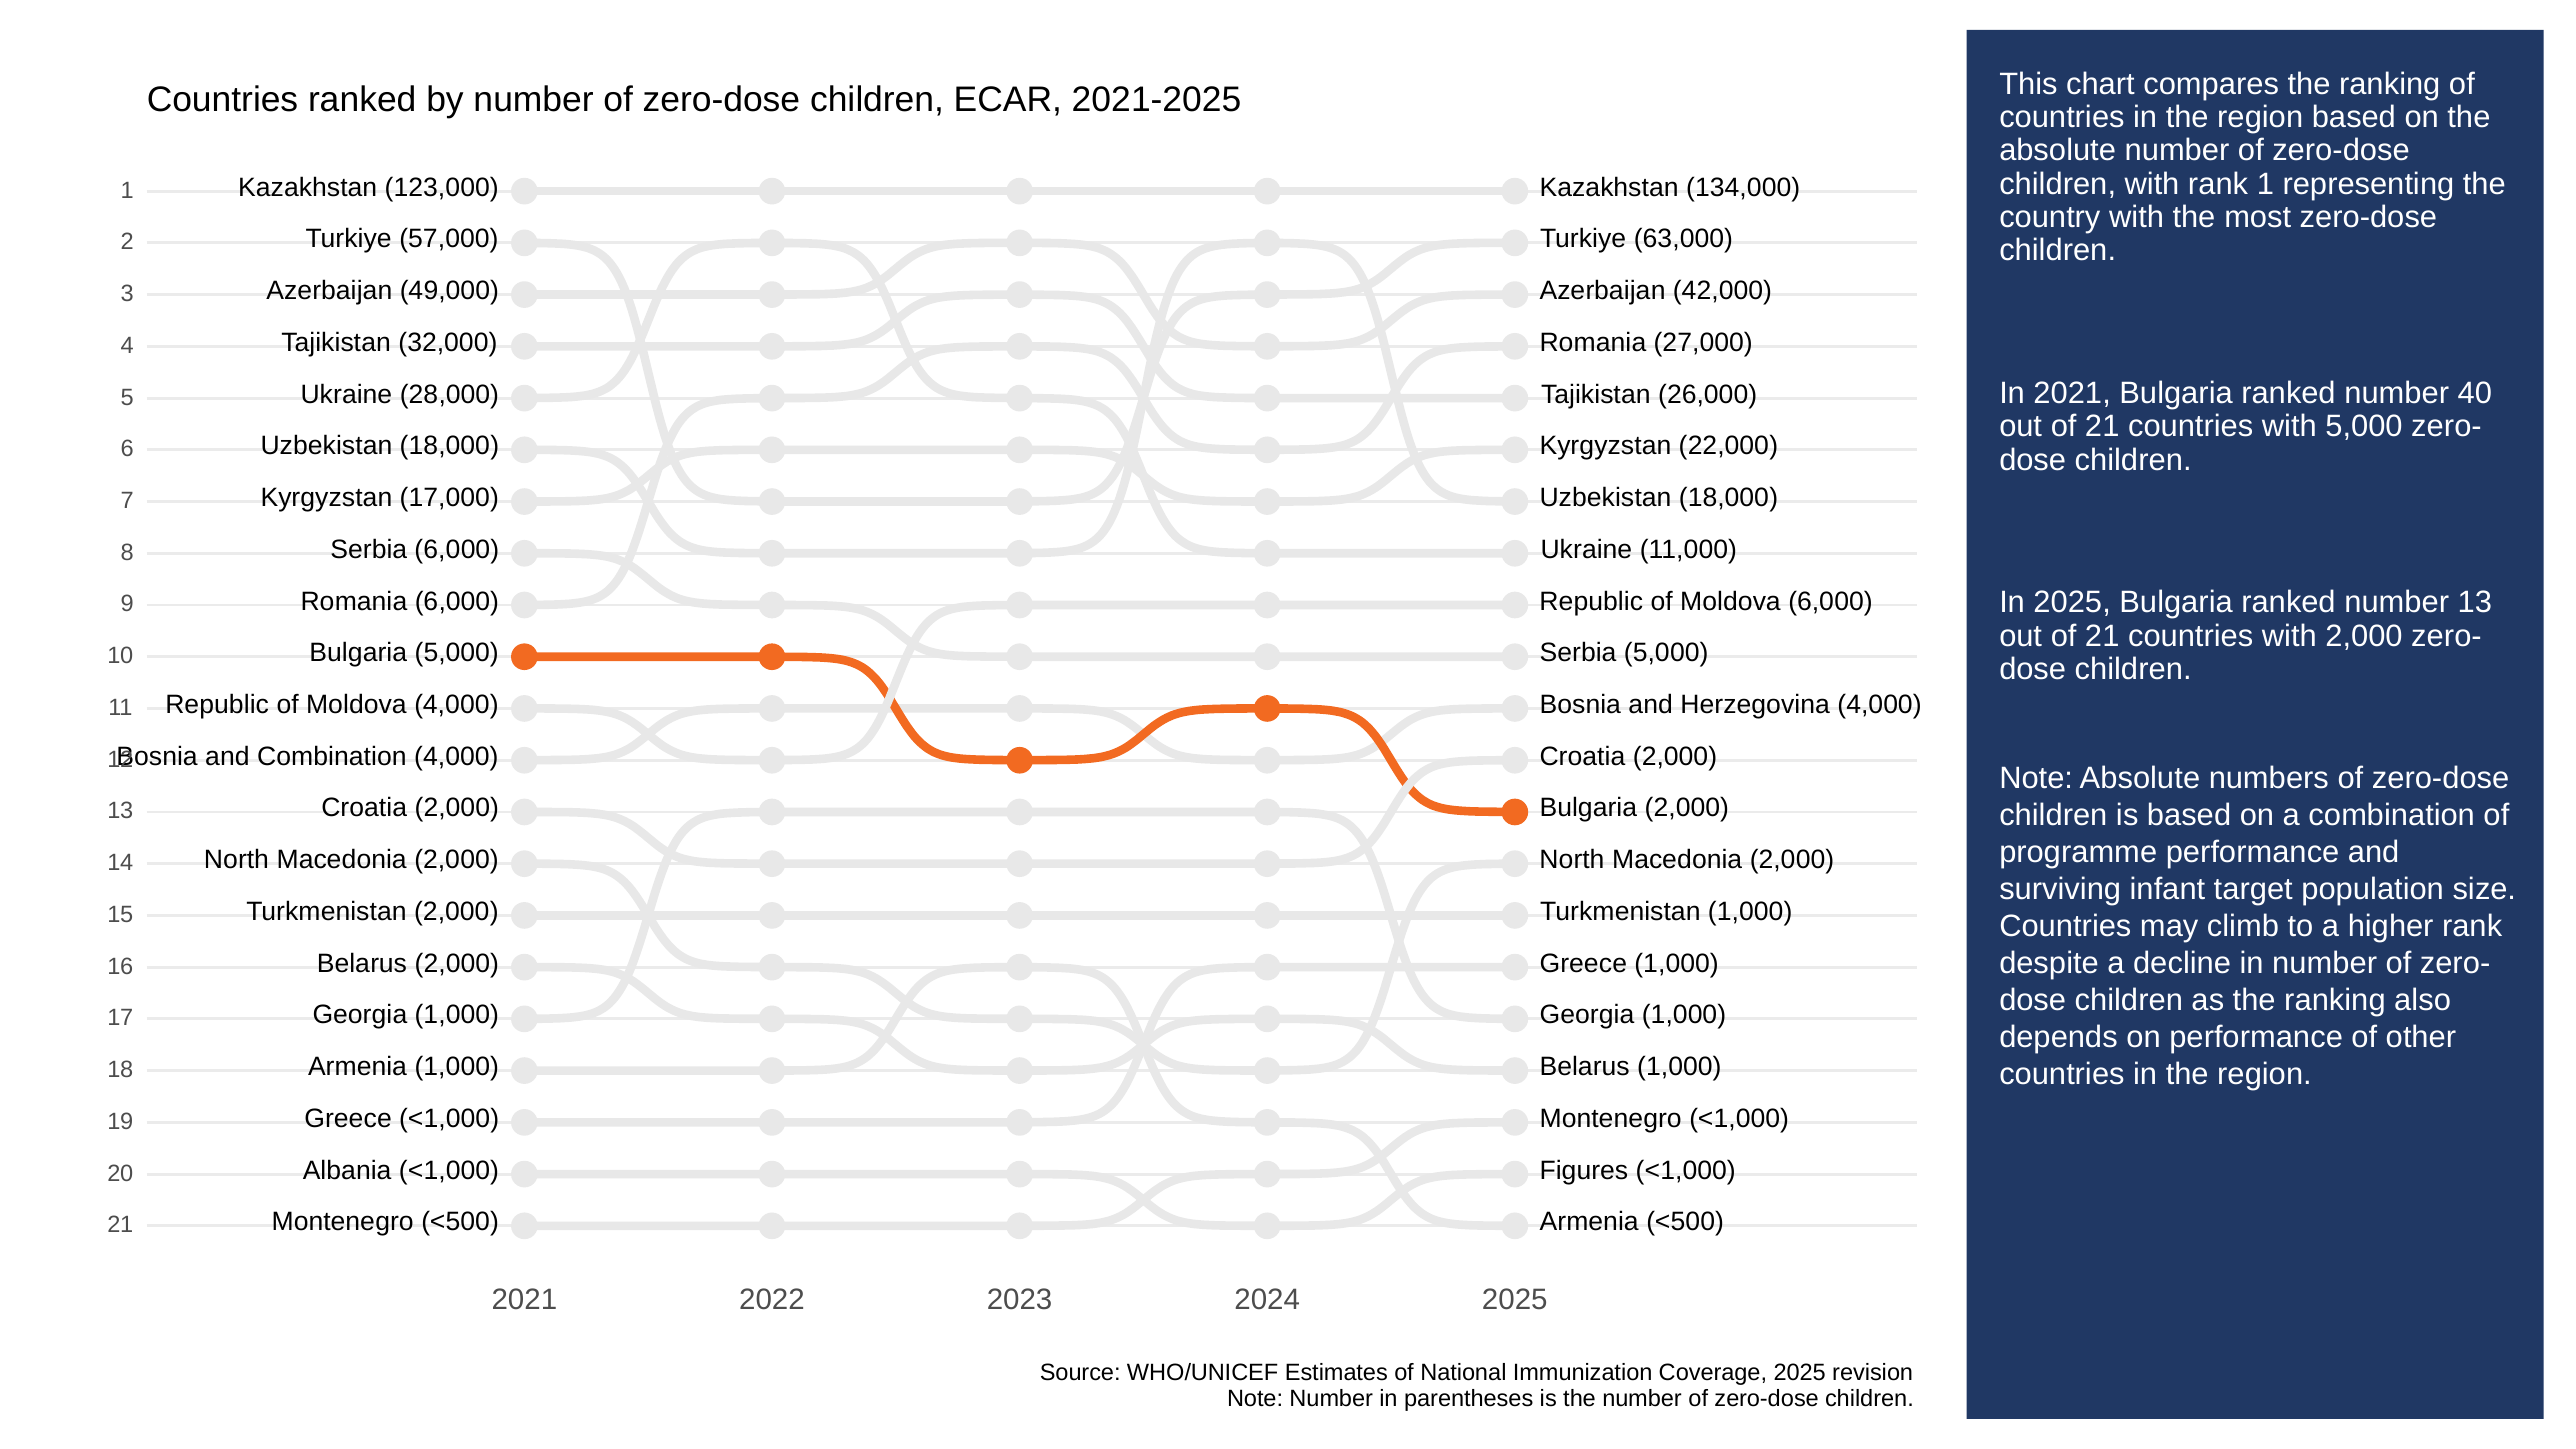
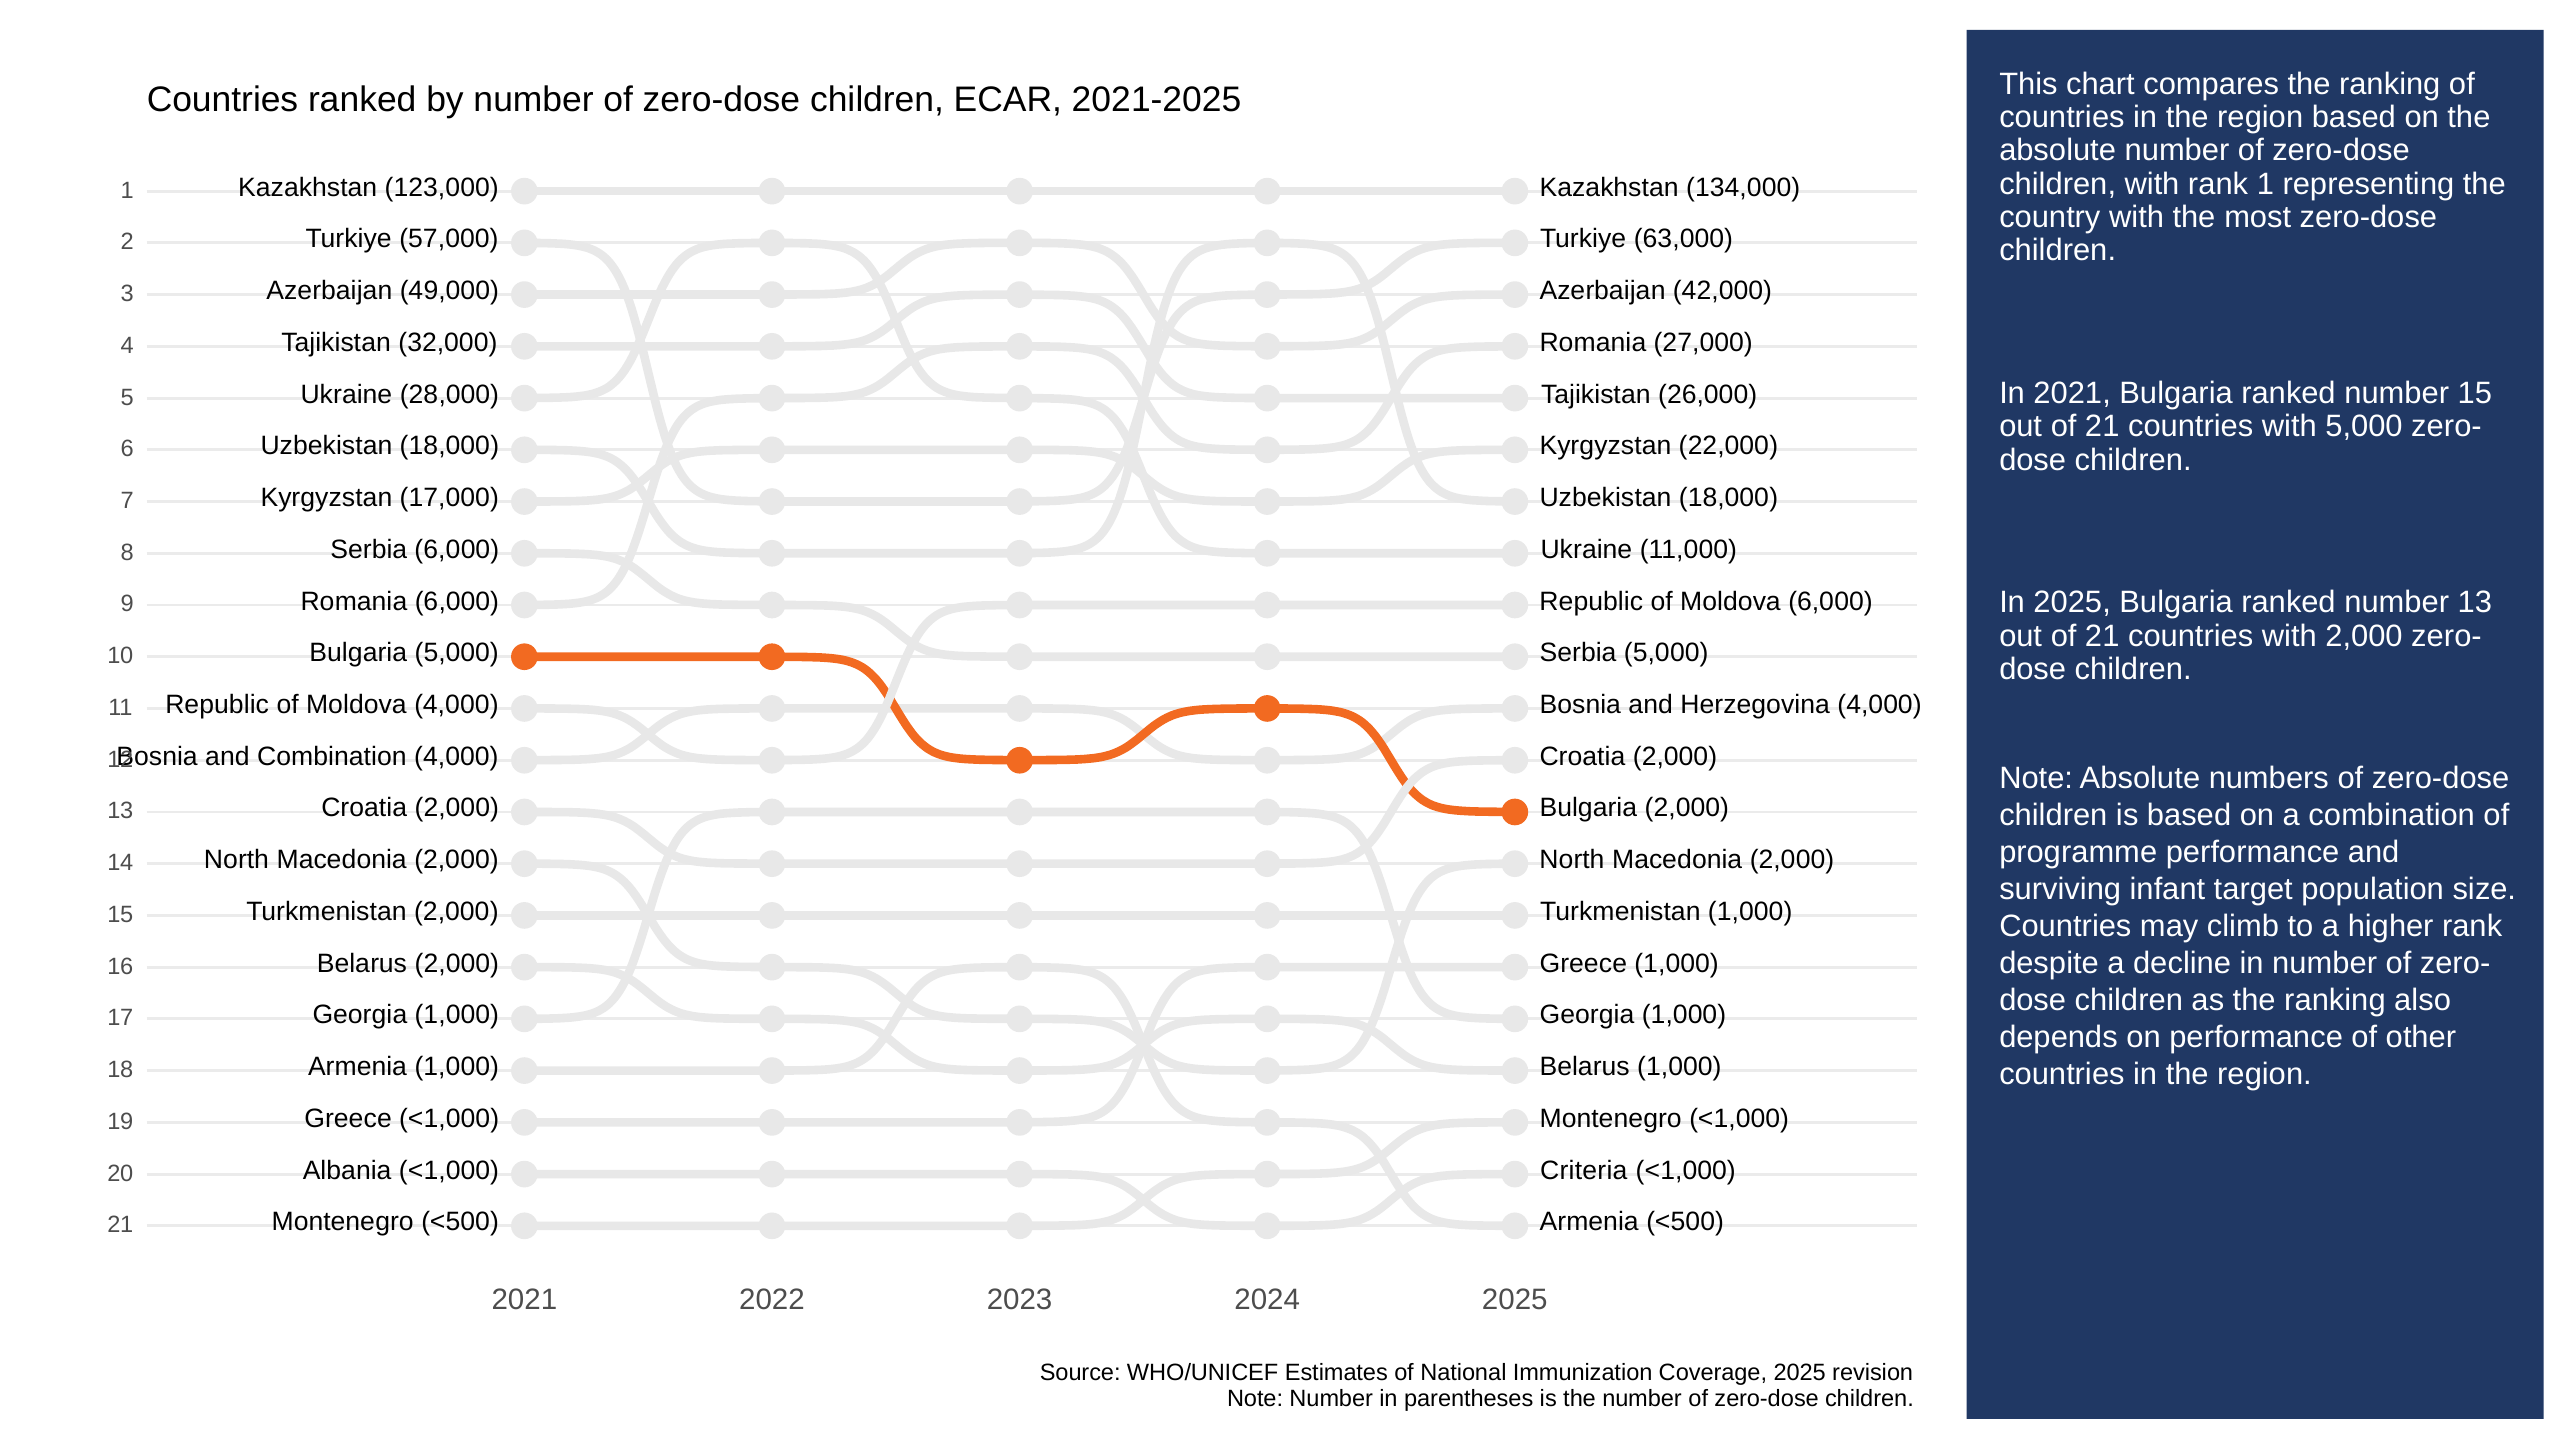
number 40: 40 -> 15
Figures: Figures -> Criteria
